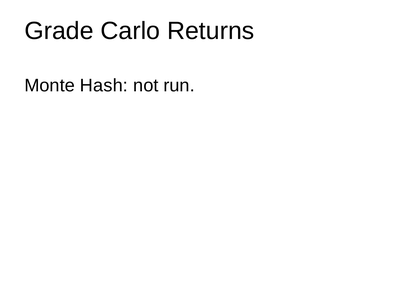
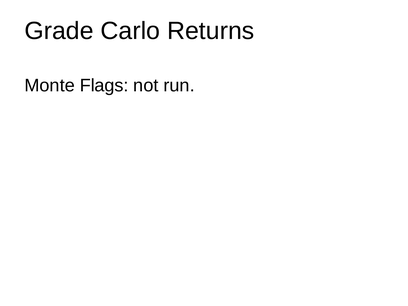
Hash: Hash -> Flags
